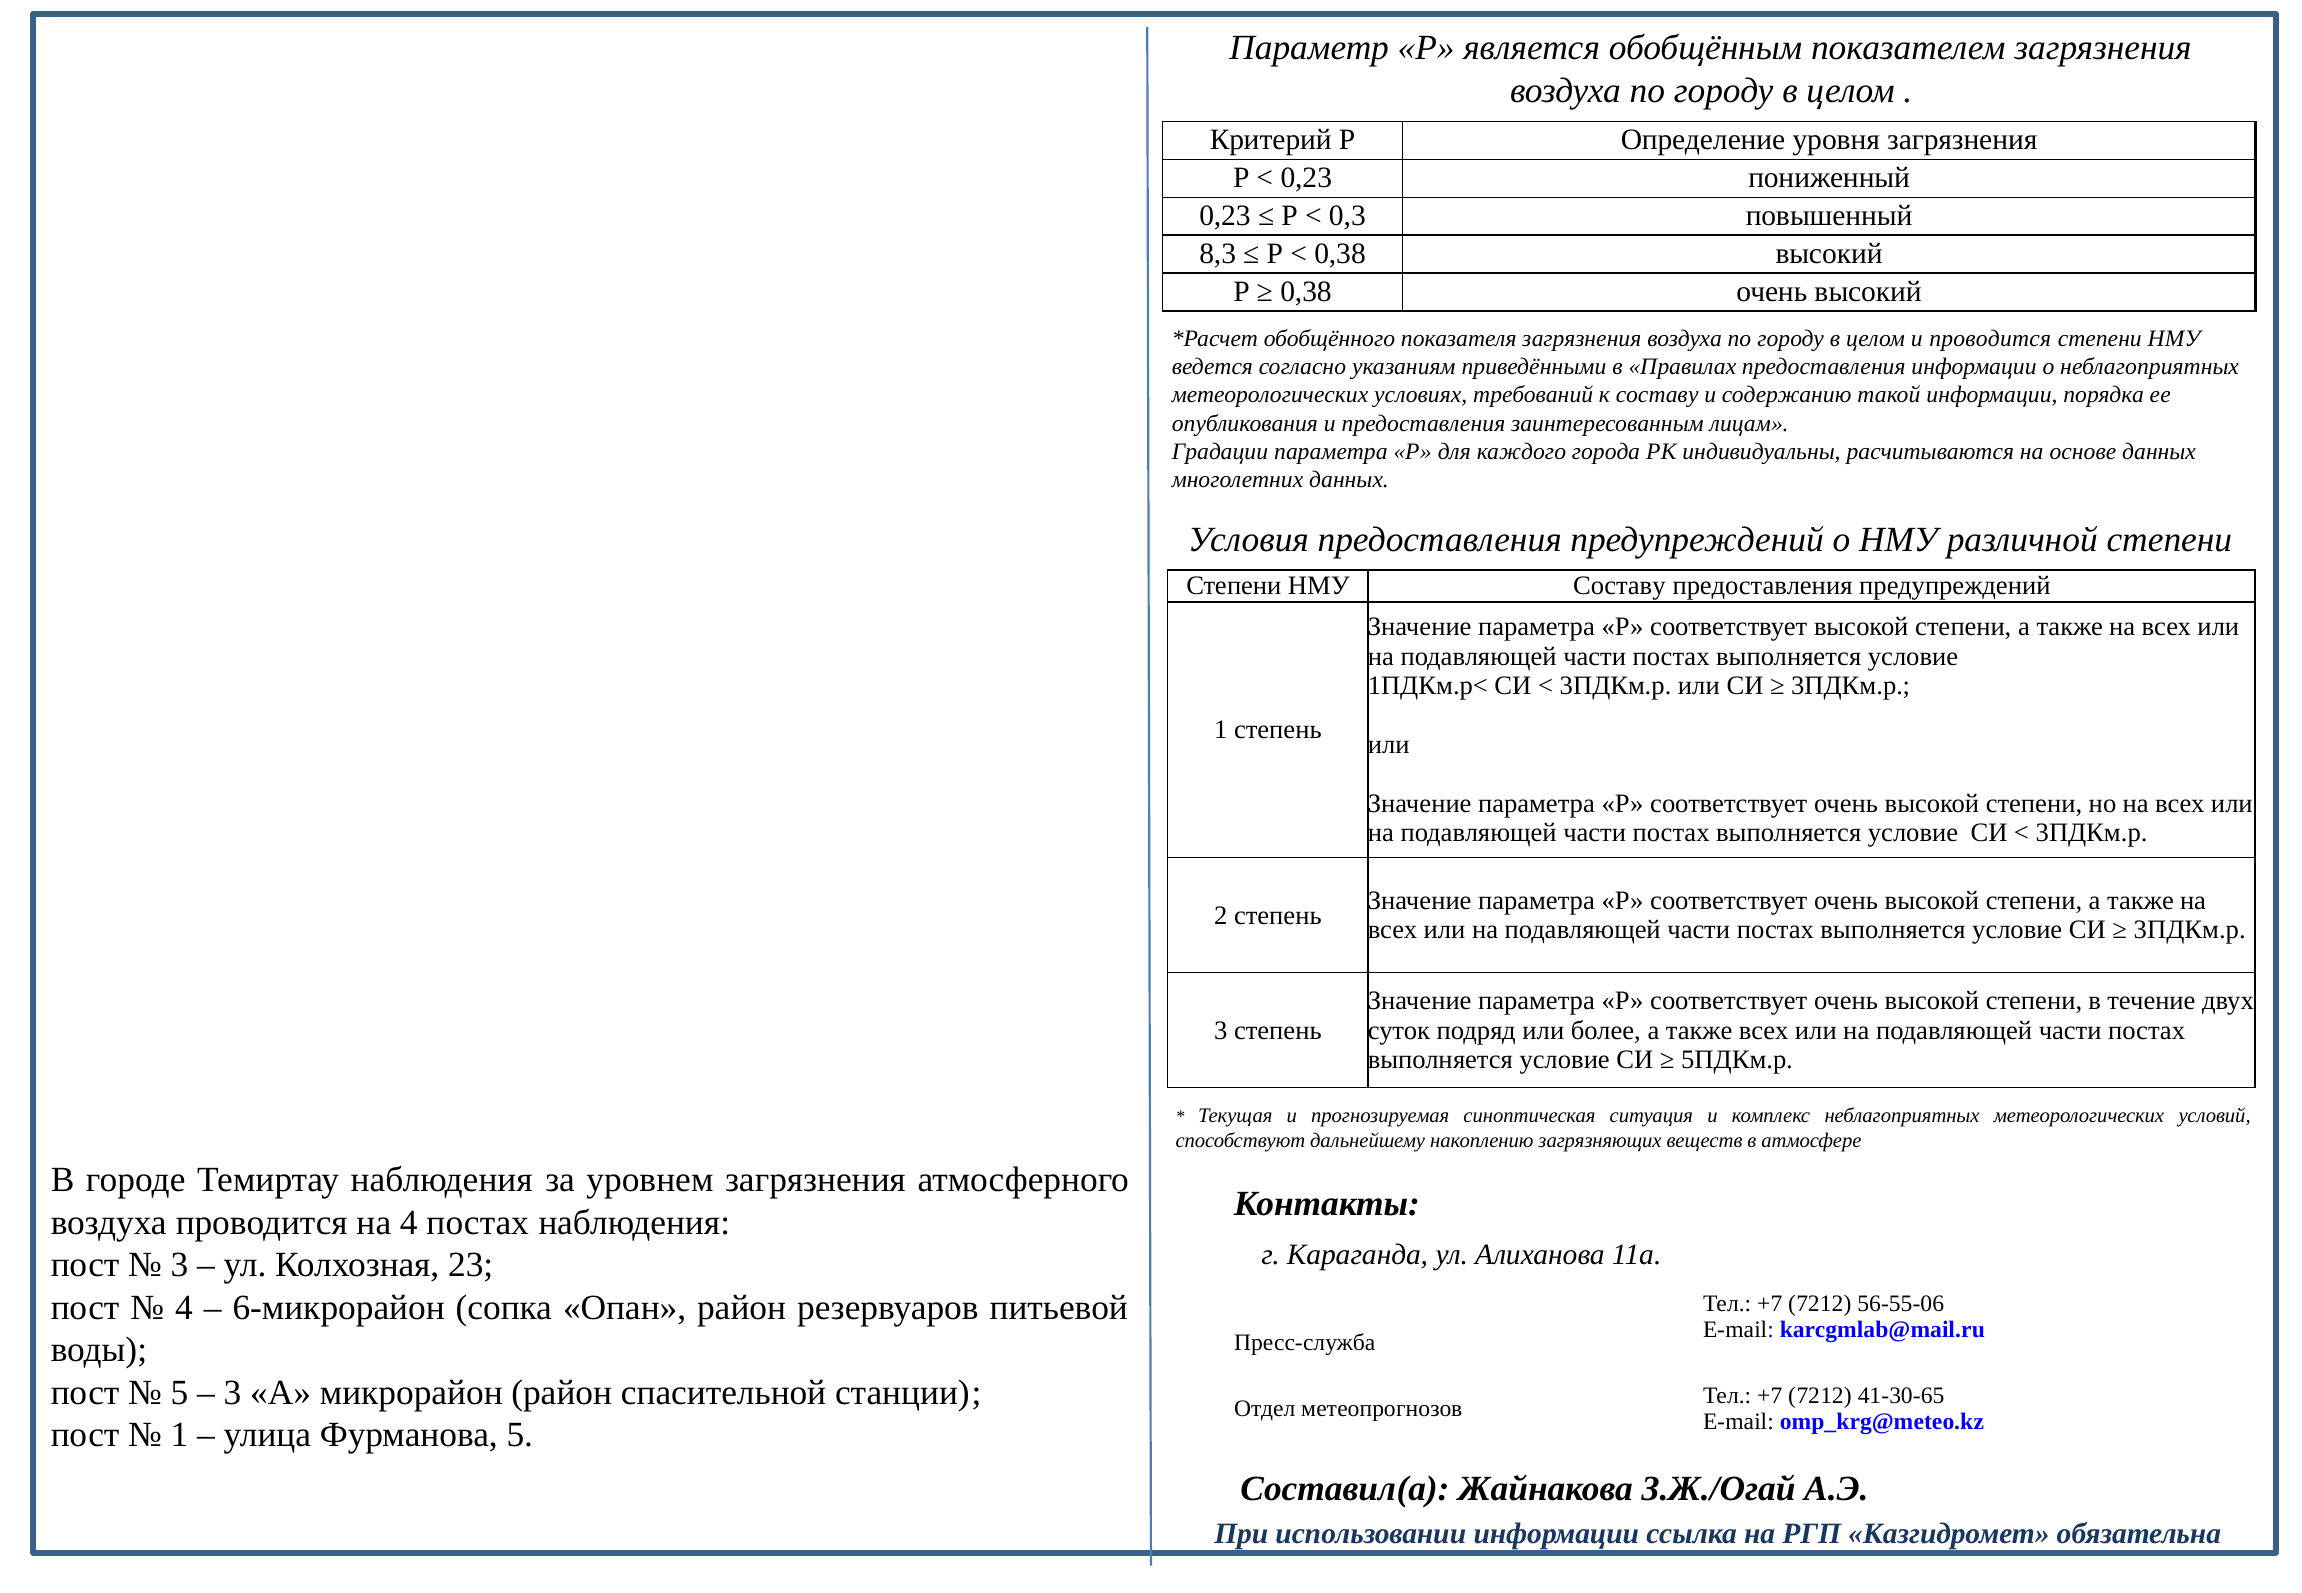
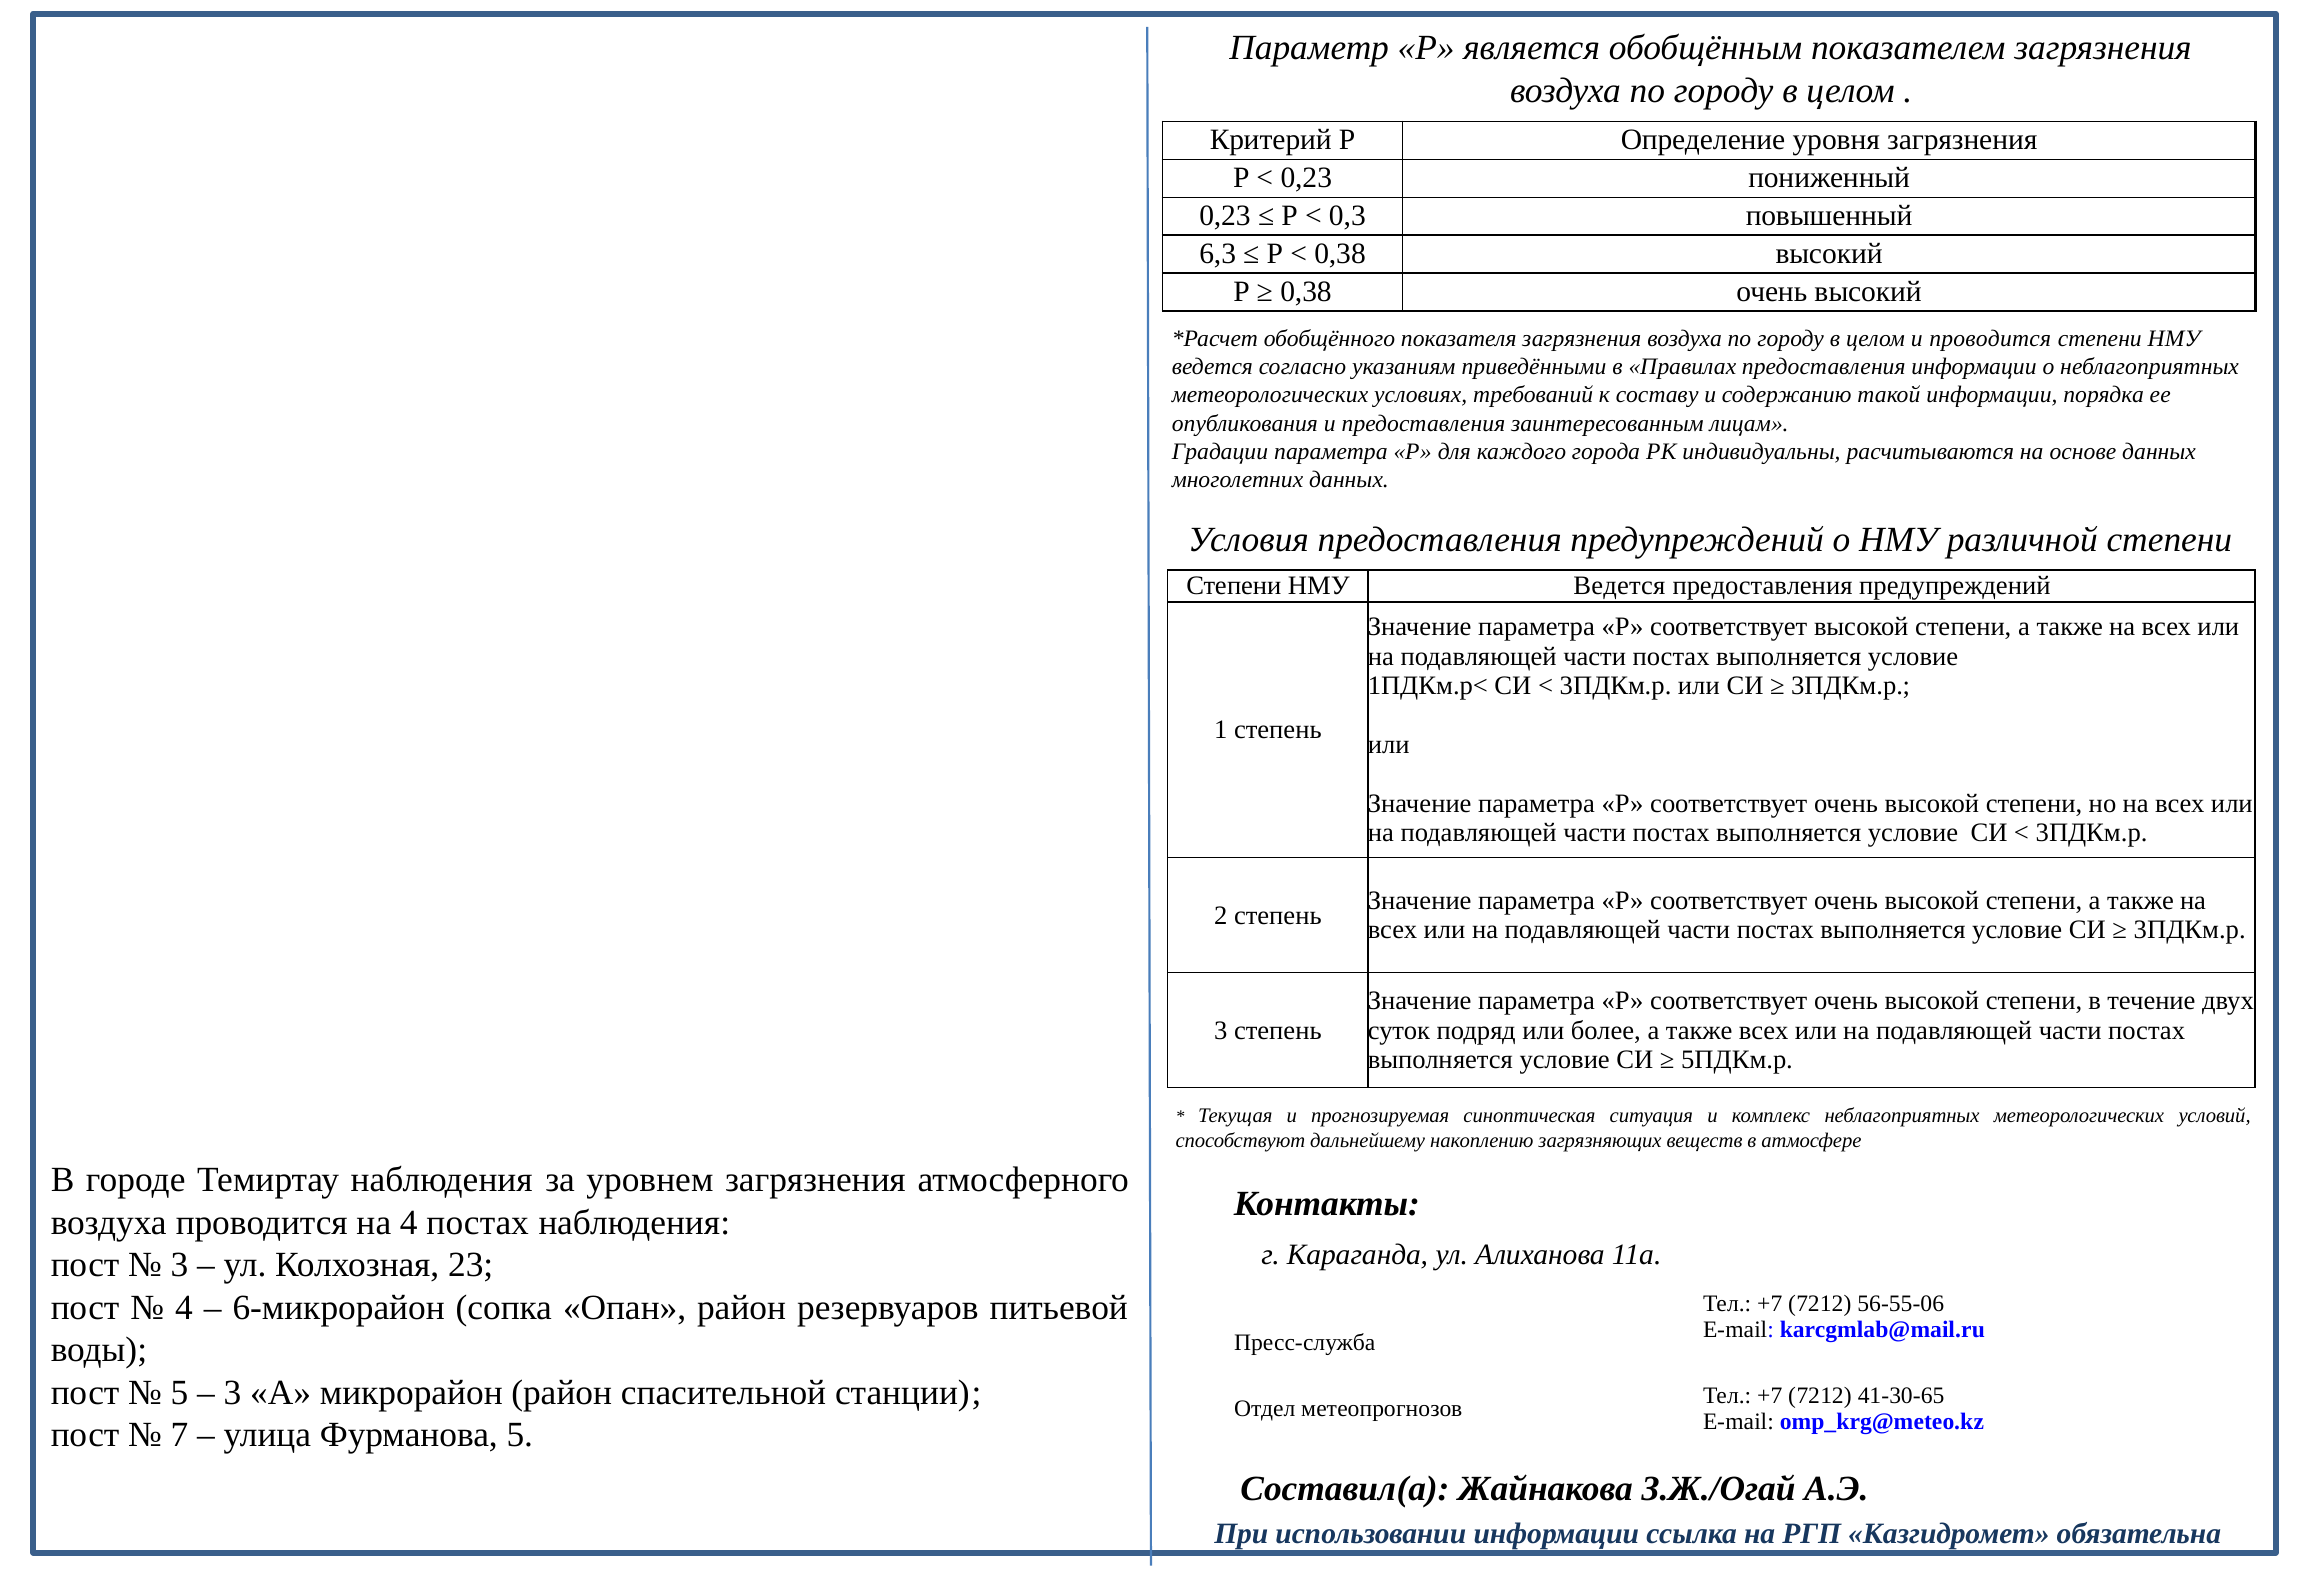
8,3: 8,3 -> 6,3
Составу at (1619, 586): Составу -> Ведется
1 at (179, 1436): 1 -> 7
